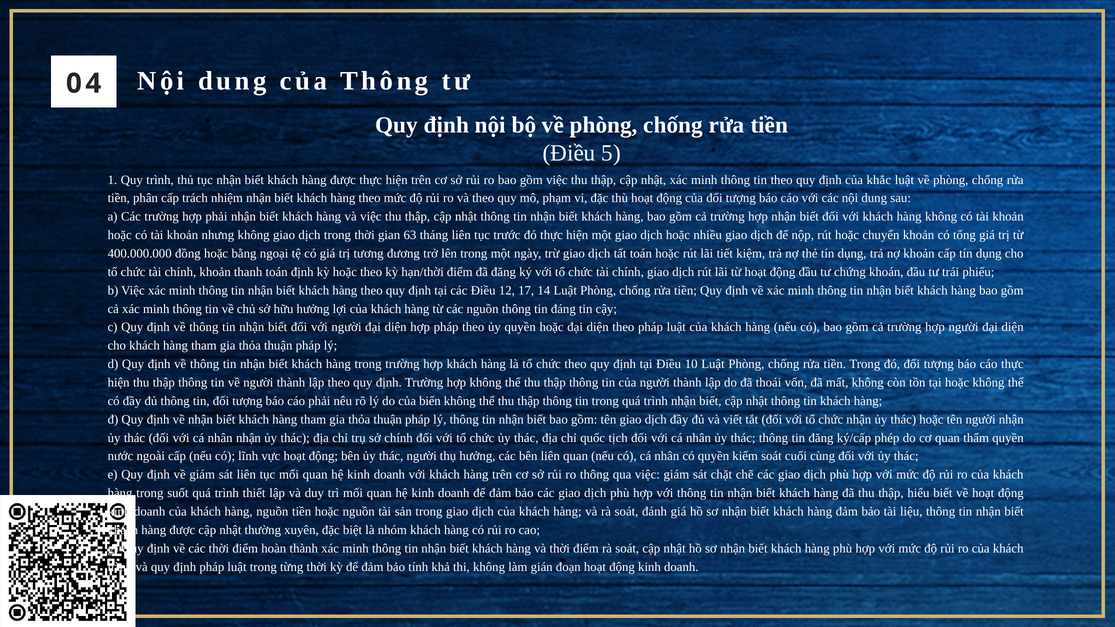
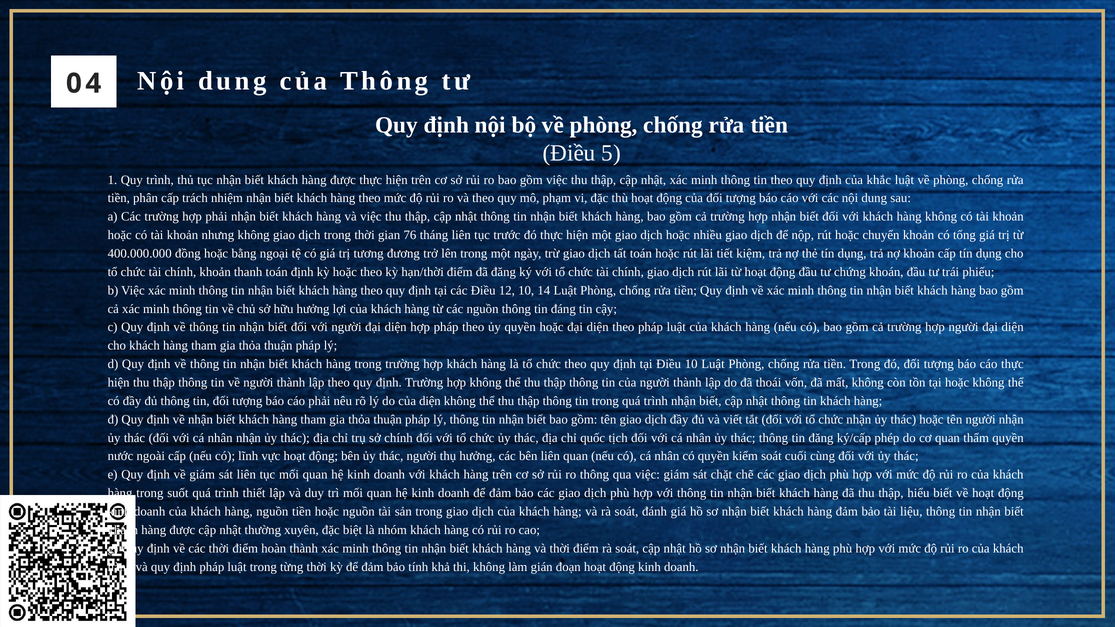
63: 63 -> 76
12 17: 17 -> 10
của biến: biến -> diện
